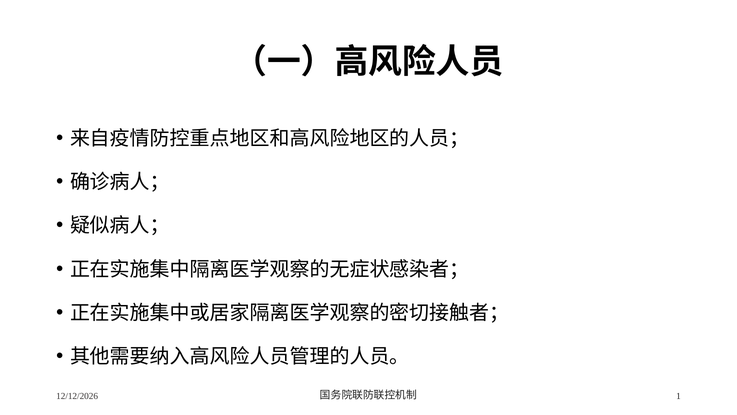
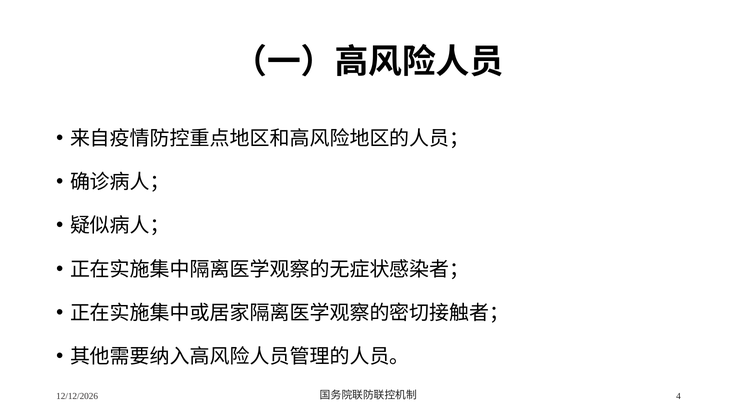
1: 1 -> 4
